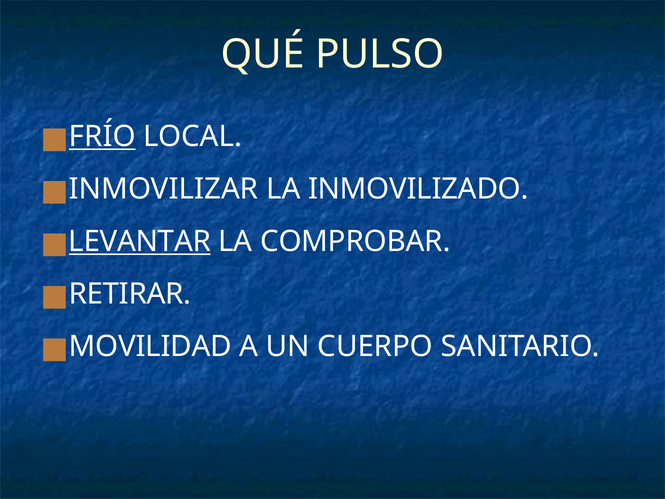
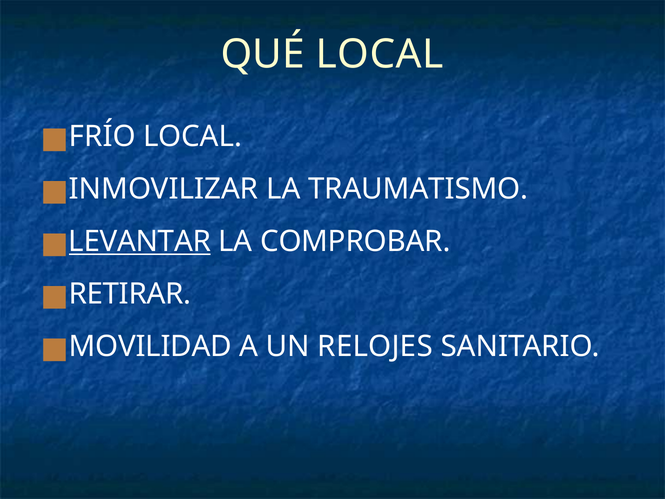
QUÉ PULSO: PULSO -> LOCAL
FRÍO underline: present -> none
INMOVILIZADO: INMOVILIZADO -> TRAUMATISMO
CUERPO: CUERPO -> RELOJES
